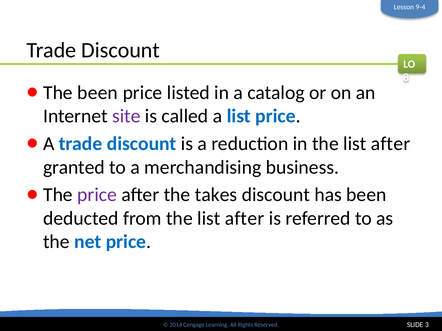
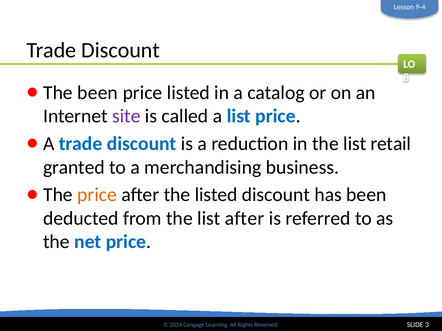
in the list after: after -> retail
price at (97, 195) colour: purple -> orange
the takes: takes -> listed
